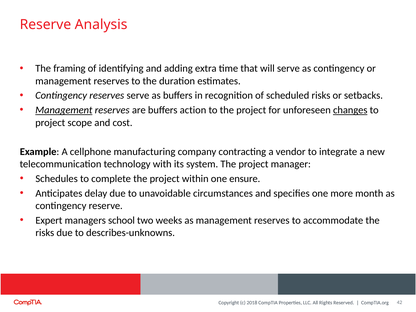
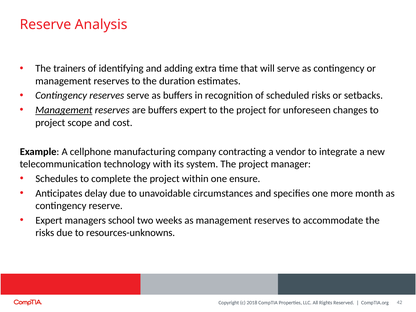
framing: framing -> trainers
buffers action: action -> expert
changes underline: present -> none
describes-unknowns: describes-unknowns -> resources-unknowns
